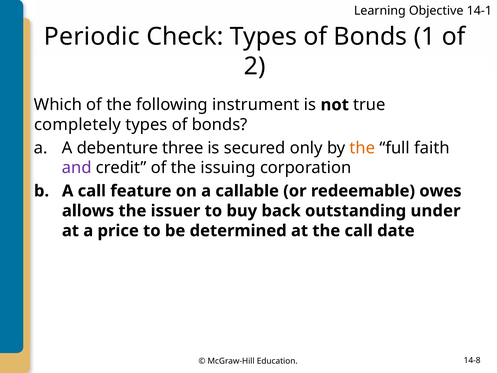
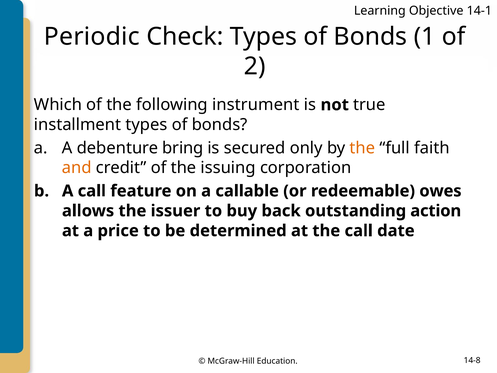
completely: completely -> installment
three: three -> bring
and colour: purple -> orange
under: under -> action
